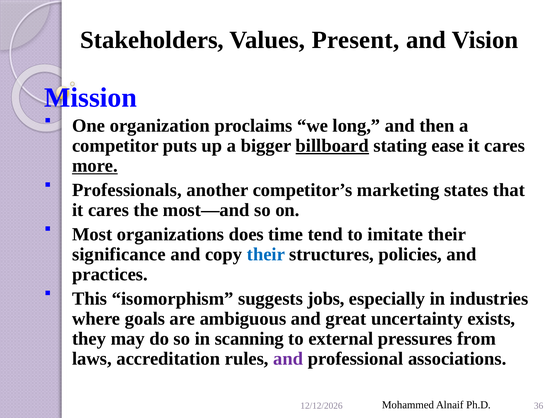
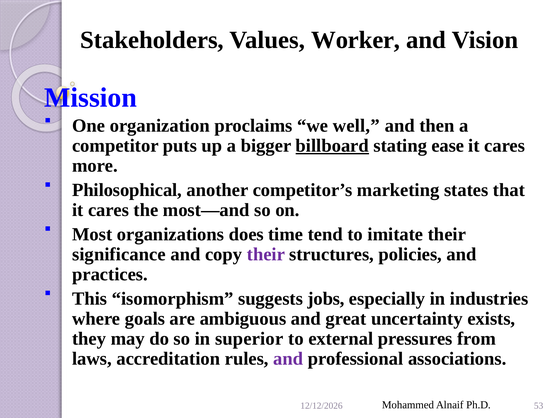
Present: Present -> Worker
long: long -> well
more underline: present -> none
Professionals: Professionals -> Philosophical
their at (266, 254) colour: blue -> purple
scanning: scanning -> superior
36: 36 -> 53
